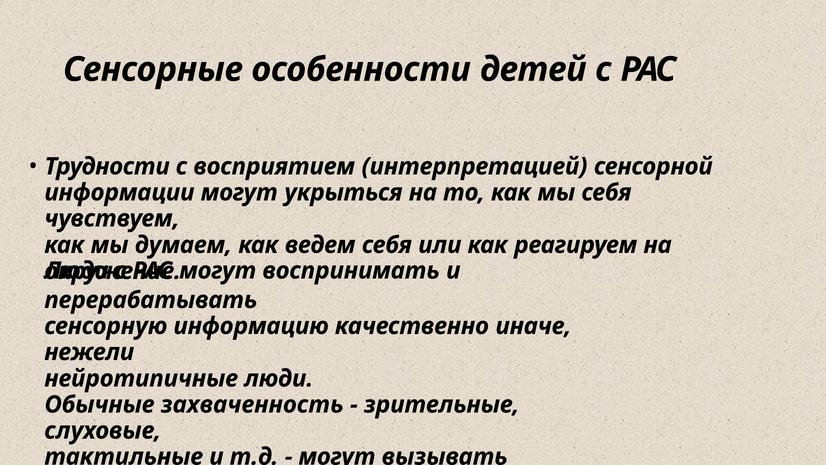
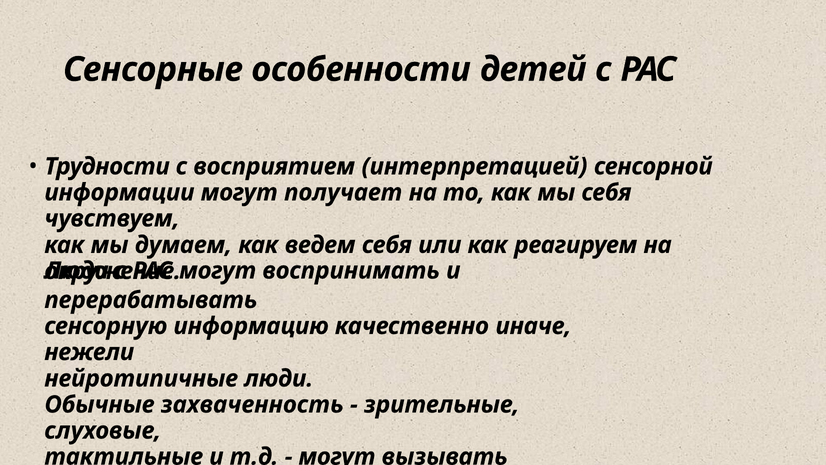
укрыться: укрыться -> получает
